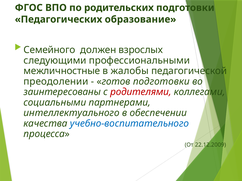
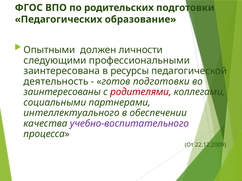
Семейного: Семейного -> Опытными
взрослых: взрослых -> личности
межличностные: межличностные -> заинтересована
жалобы: жалобы -> ресурсы
преодолении: преодолении -> деятельность
учебно-воспитательного colour: blue -> purple
